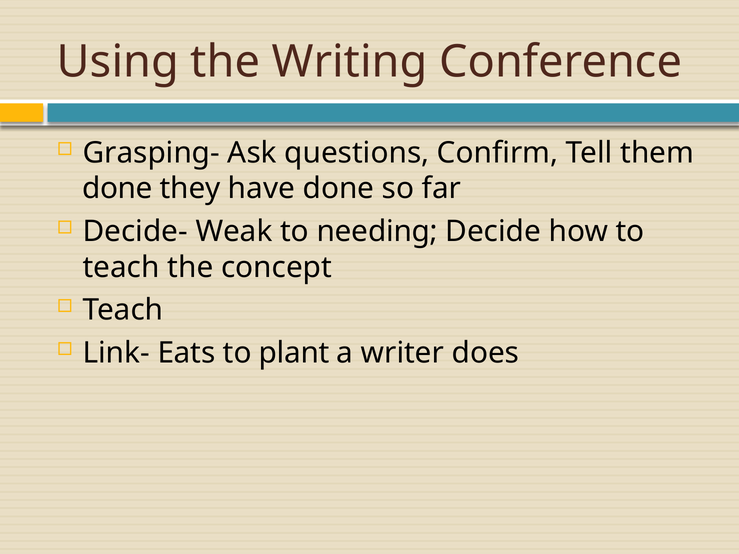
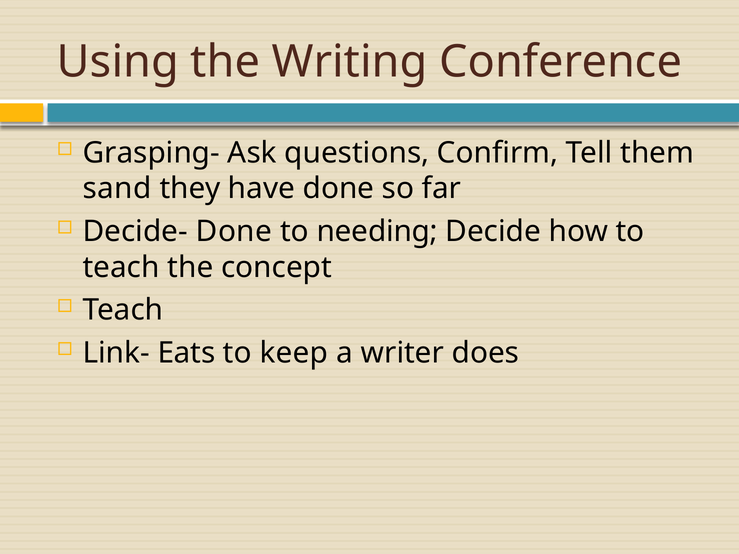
done at (117, 189): done -> sand
Decide- Weak: Weak -> Done
plant: plant -> keep
